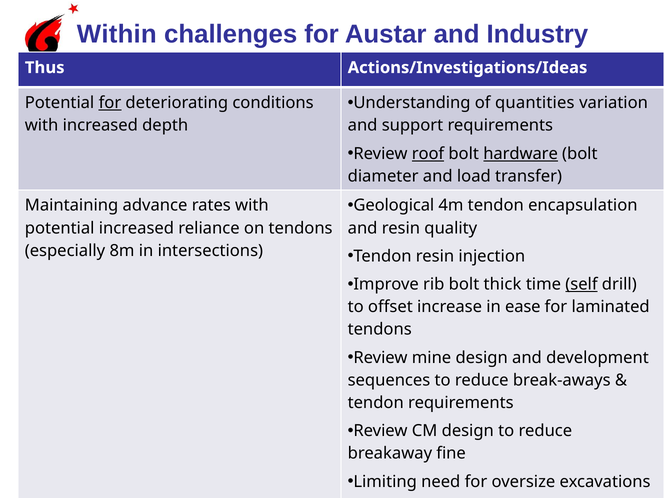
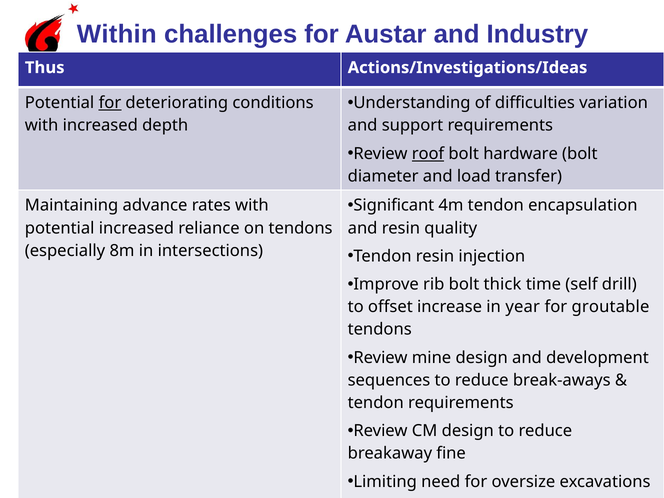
quantities: quantities -> difficulties
hardware underline: present -> none
Geological: Geological -> Significant
self underline: present -> none
ease: ease -> year
laminated: laminated -> groutable
